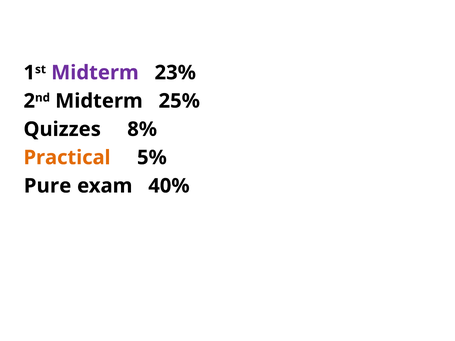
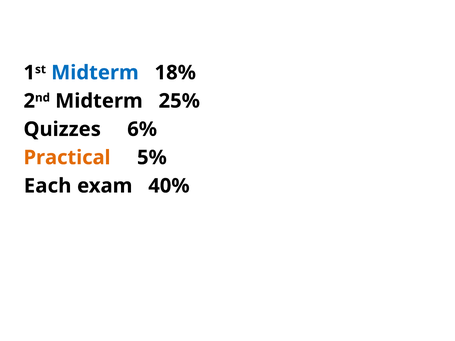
Midterm at (95, 73) colour: purple -> blue
23%: 23% -> 18%
8%: 8% -> 6%
Pure: Pure -> Each
